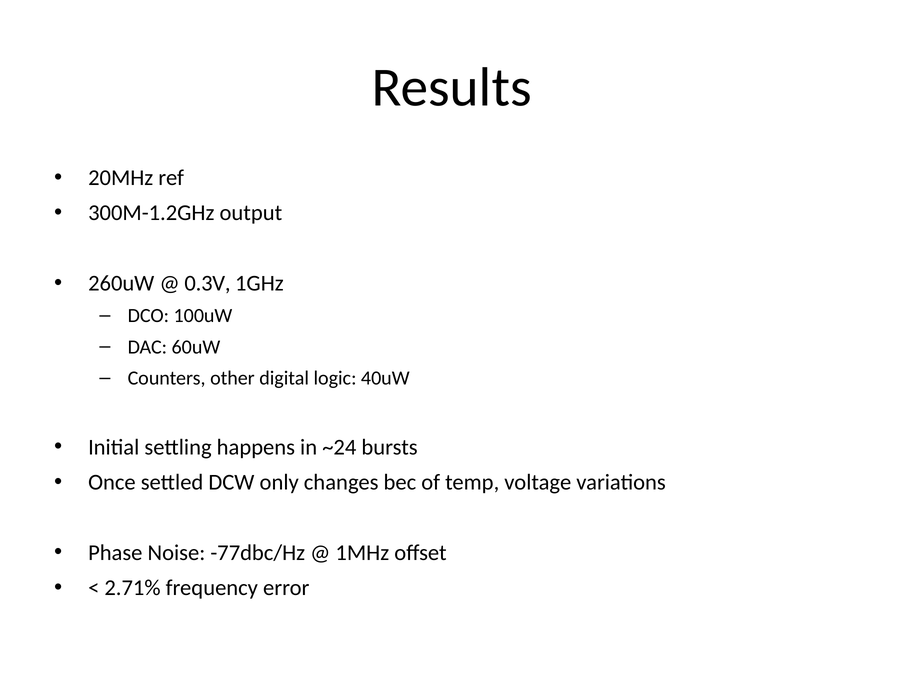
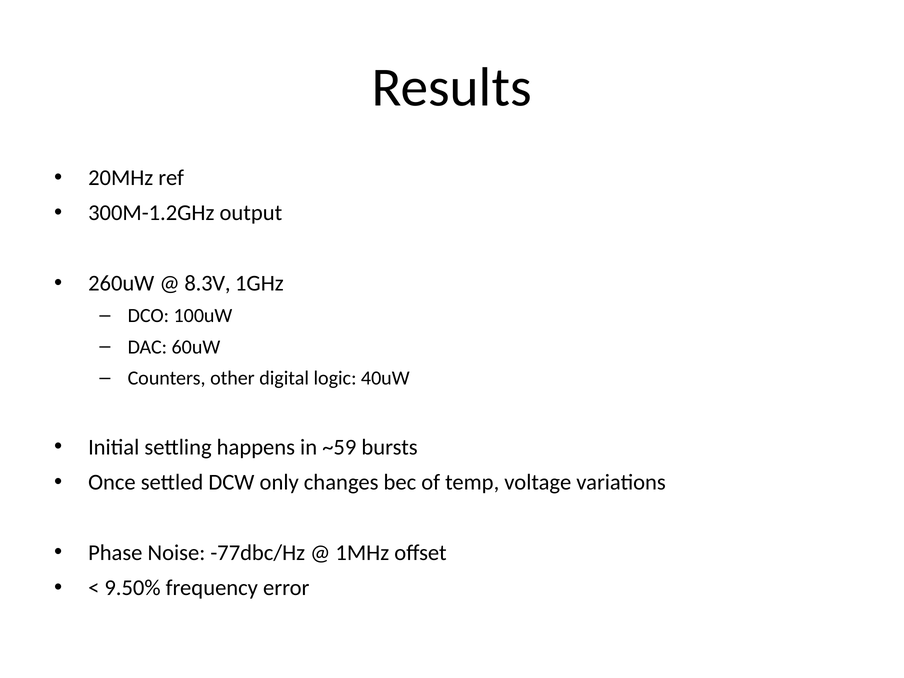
0.3V: 0.3V -> 8.3V
~24: ~24 -> ~59
2.71%: 2.71% -> 9.50%
